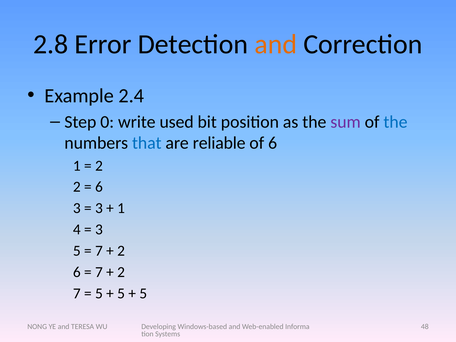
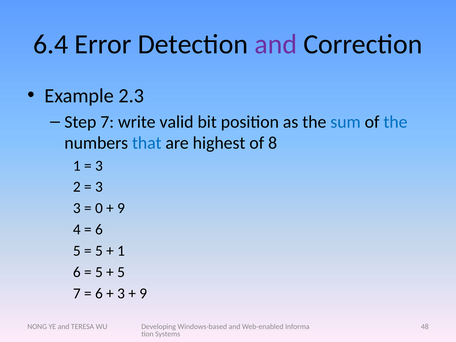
2.8: 2.8 -> 6.4
and at (276, 44) colour: orange -> purple
2.4: 2.4 -> 2.3
Step 0: 0 -> 7
used: used -> valid
sum colour: purple -> blue
reliable: reliable -> highest
of 6: 6 -> 8
2 at (99, 166): 2 -> 3
6 at (99, 187): 6 -> 3
3 at (99, 208): 3 -> 0
1 at (121, 208): 1 -> 9
3 at (99, 229): 3 -> 6
7 at (99, 251): 7 -> 5
2 at (121, 251): 2 -> 1
7 at (99, 272): 7 -> 5
2 at (121, 272): 2 -> 5
5 at (99, 293): 5 -> 6
5 at (121, 293): 5 -> 3
5 at (143, 293): 5 -> 9
